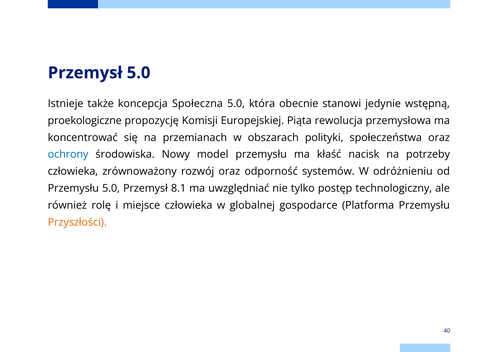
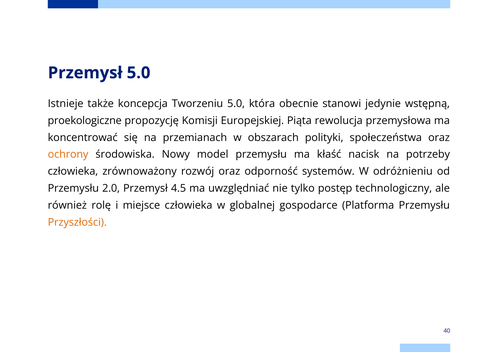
Społeczna: Społeczna -> Tworzeniu
ochrony colour: blue -> orange
Przemysłu 5.0: 5.0 -> 2.0
8.1: 8.1 -> 4.5
